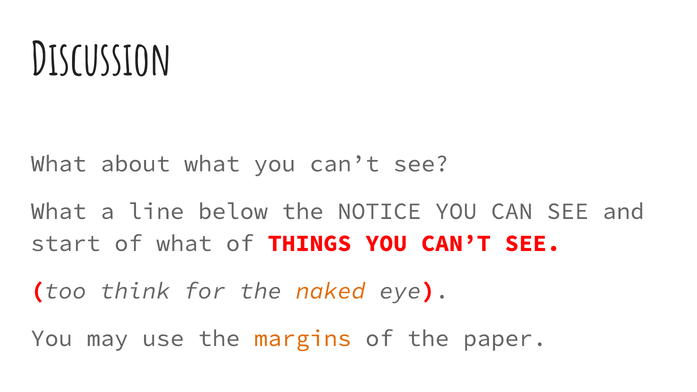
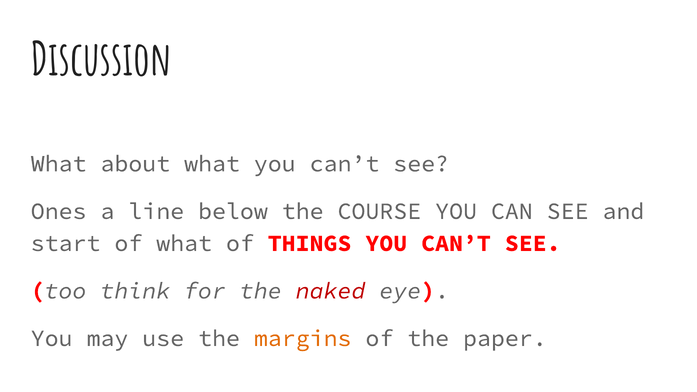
What at (59, 211): What -> Ones
NOTICE: NOTICE -> COURSE
naked colour: orange -> red
